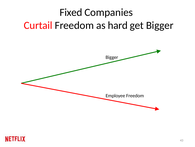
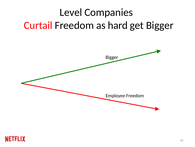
Fixed: Fixed -> Level
